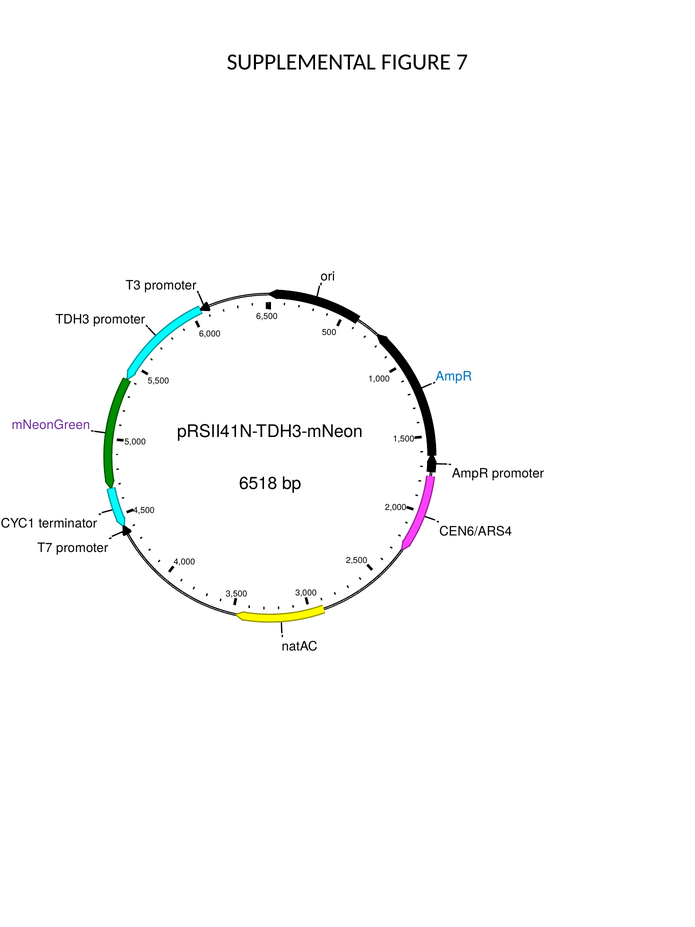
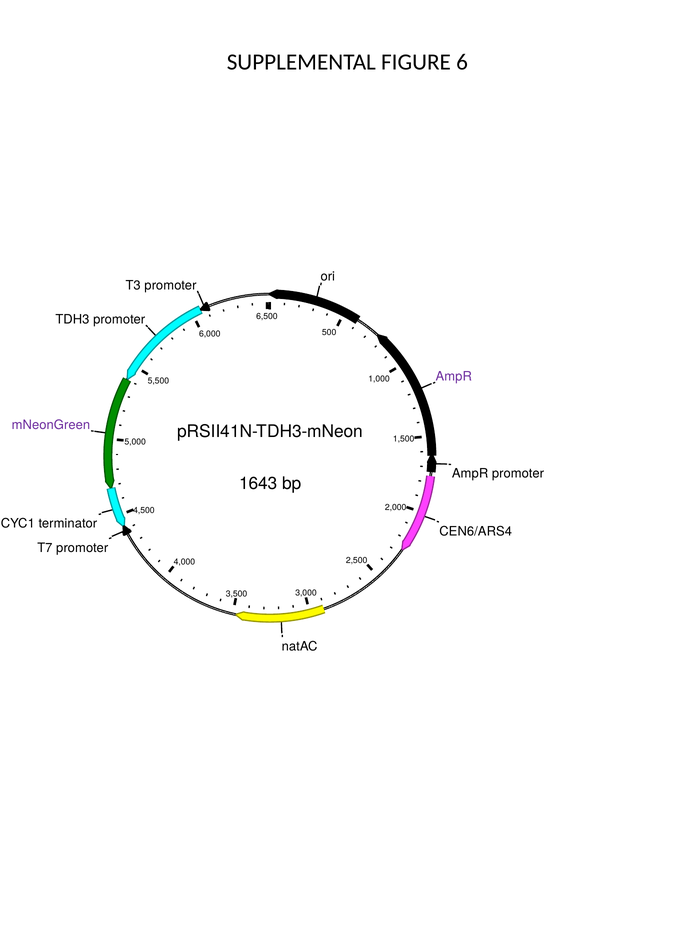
7: 7 -> 6
AmpR at (454, 376) colour: blue -> purple
6518: 6518 -> 1643
